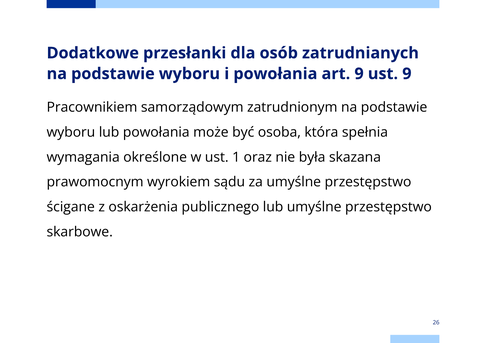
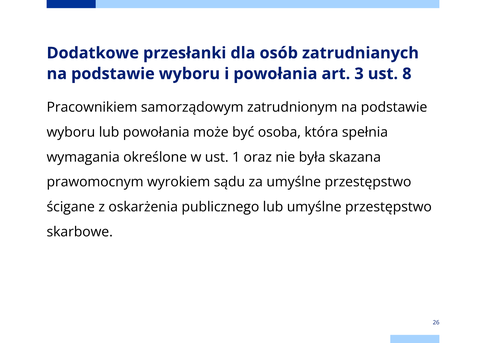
art 9: 9 -> 3
ust 9: 9 -> 8
